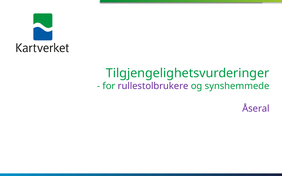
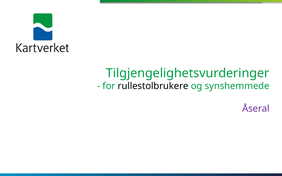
rullestolbrukere colour: purple -> black
